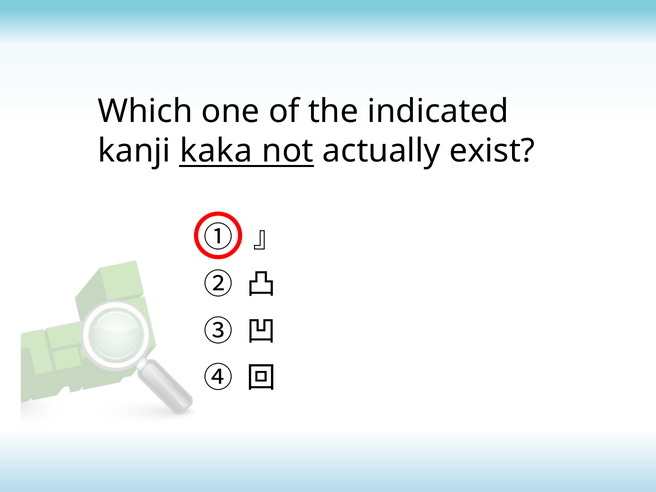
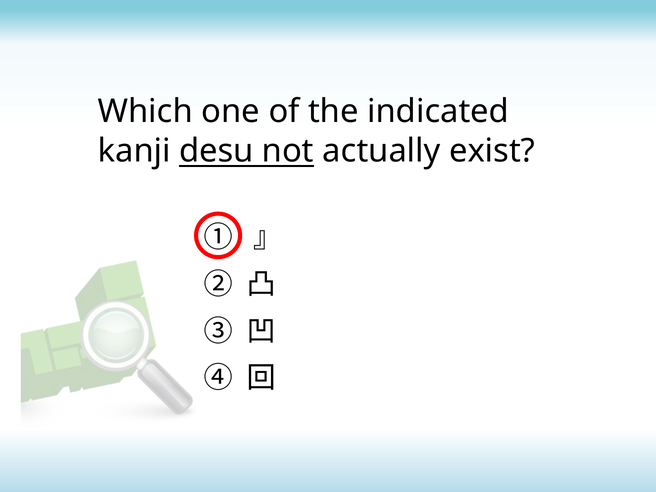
kaka: kaka -> desu
